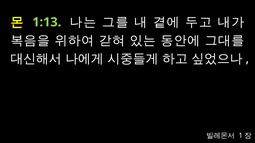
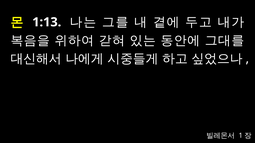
1:13 colour: light green -> white
